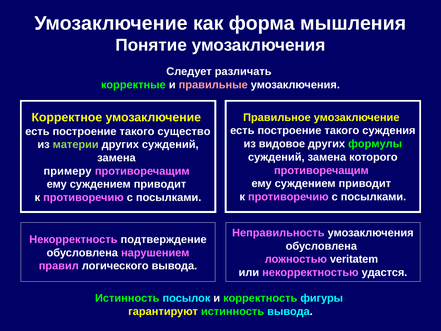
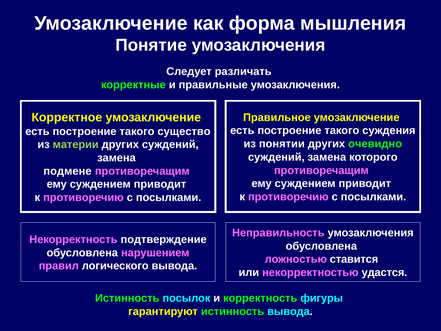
правильные colour: pink -> white
видовое: видовое -> понятии
формулы: формулы -> очевидно
примеру: примеру -> подмене
veritatem: veritatem -> ставится
